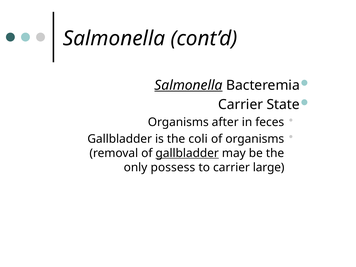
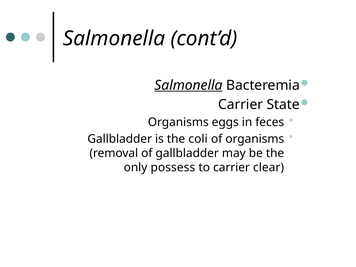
after: after -> eggs
gallbladder at (187, 153) underline: present -> none
large: large -> clear
